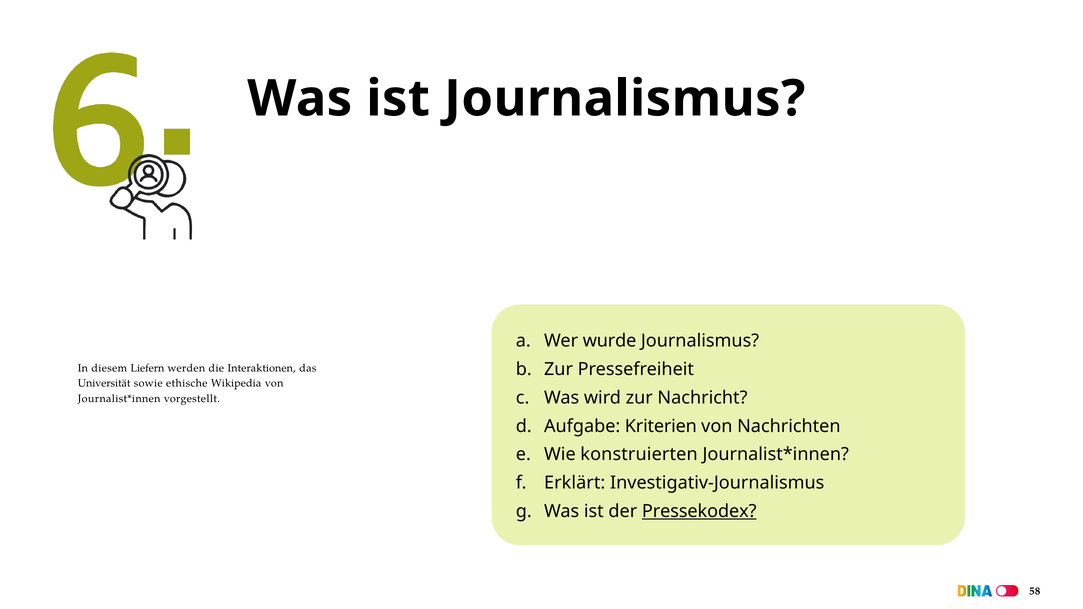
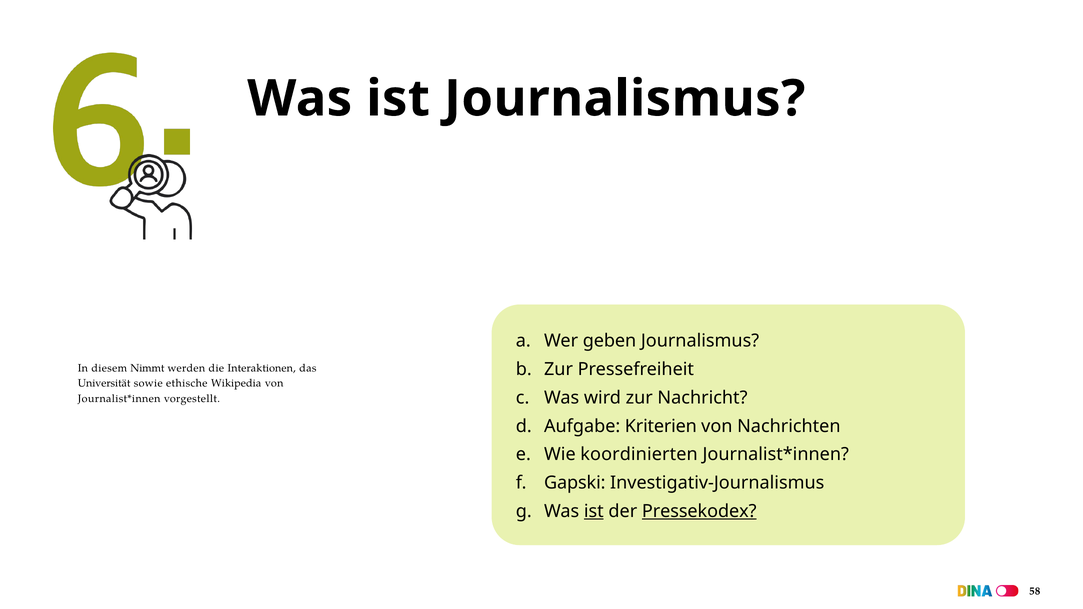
wurde: wurde -> geben
Liefern: Liefern -> Nimmt
konstruierten: konstruierten -> koordinierten
Erklärt: Erklärt -> Gapski
ist at (594, 512) underline: none -> present
